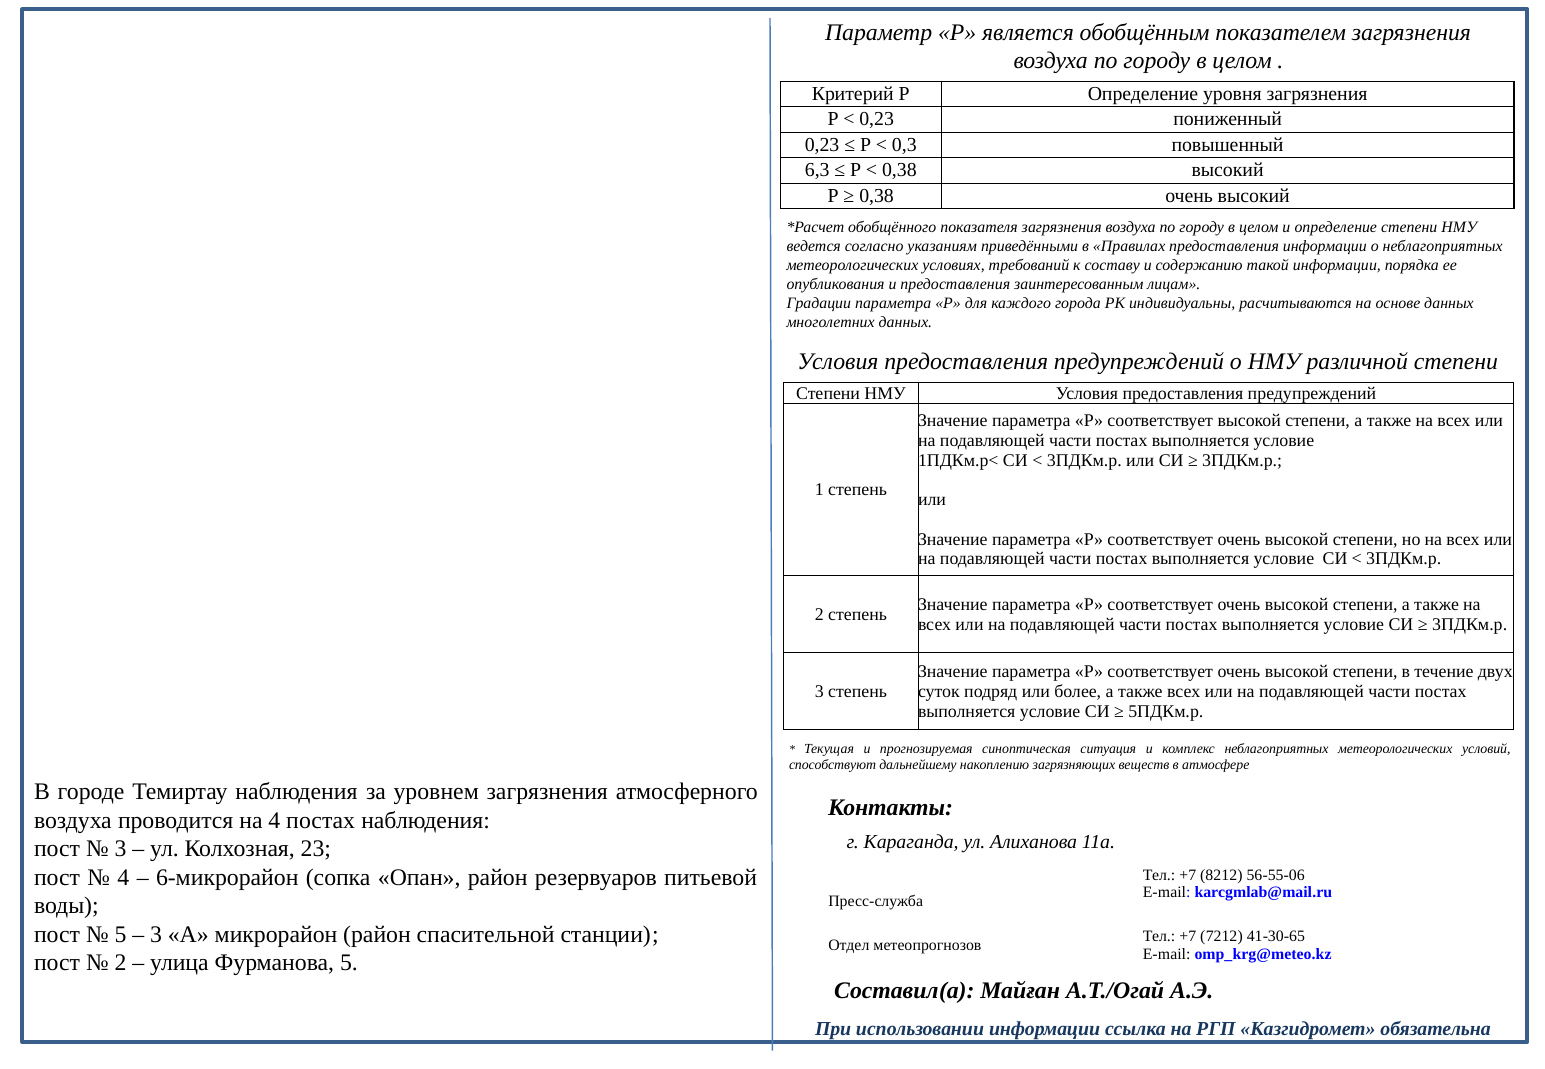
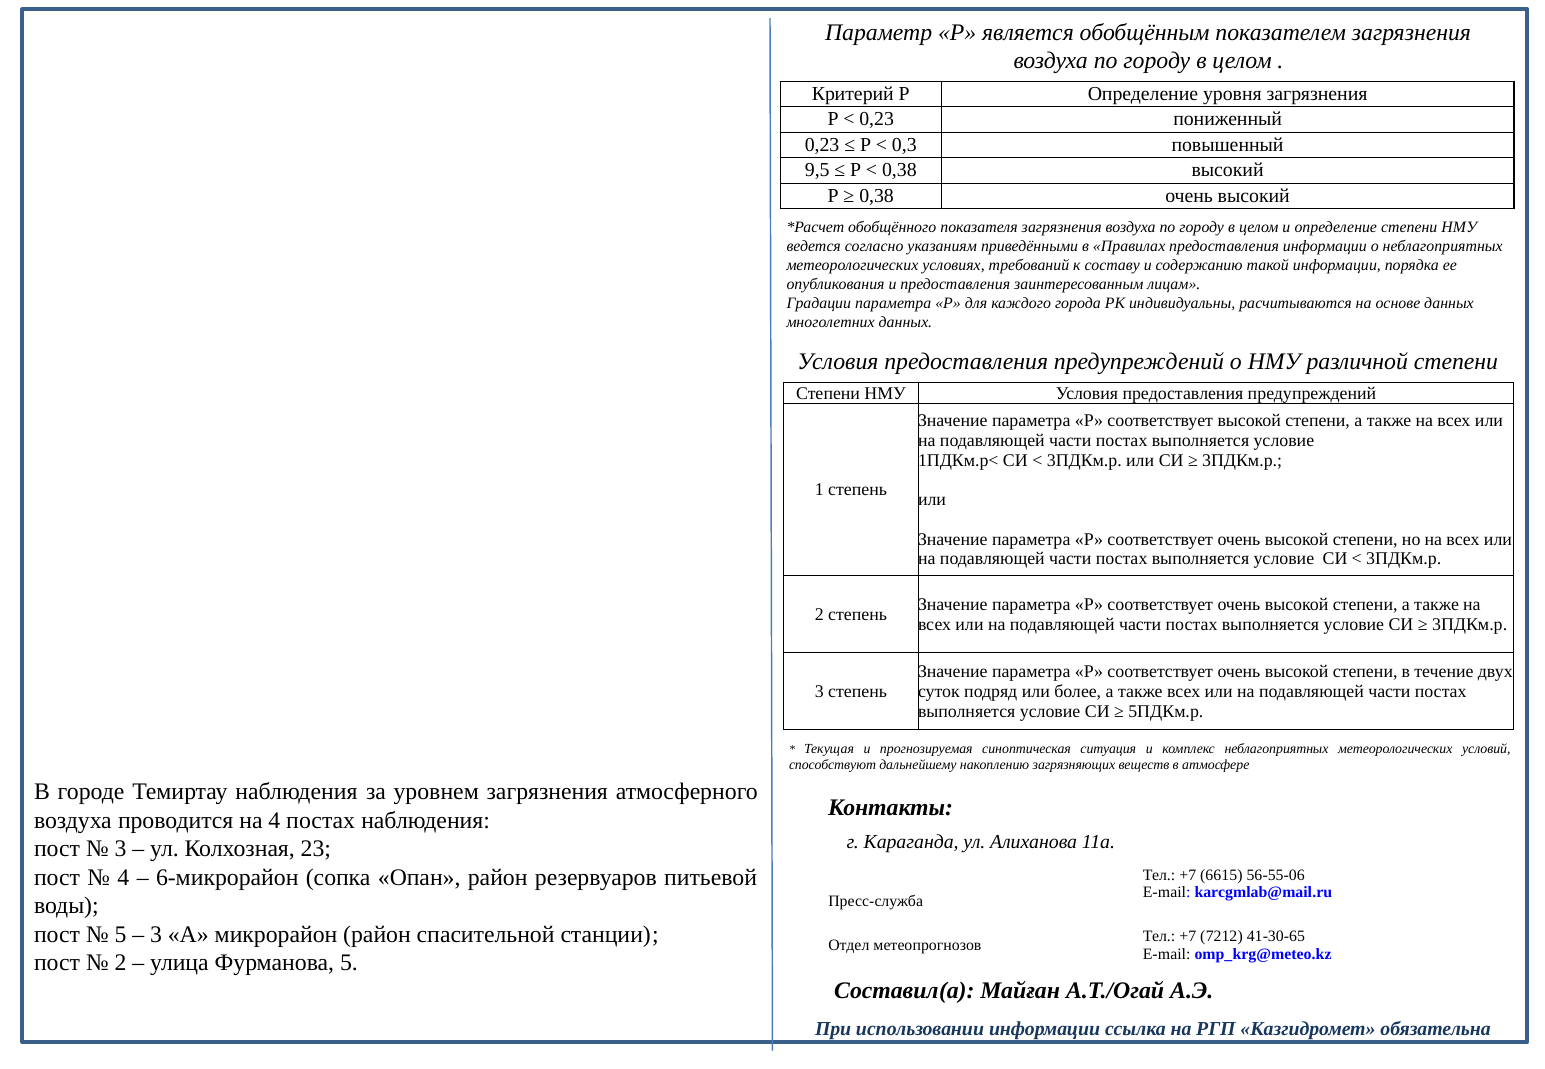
6,3: 6,3 -> 9,5
8212: 8212 -> 6615
